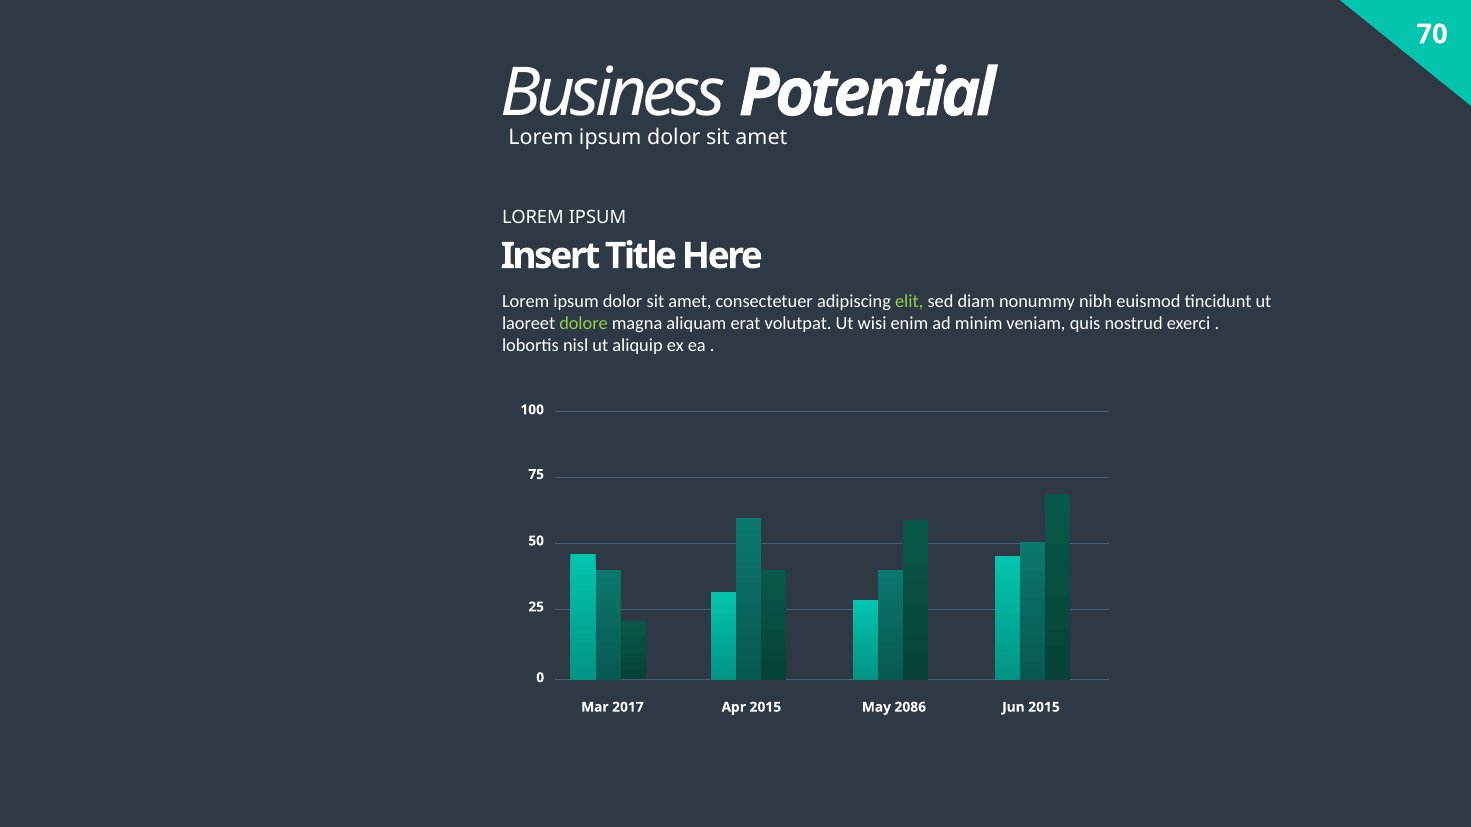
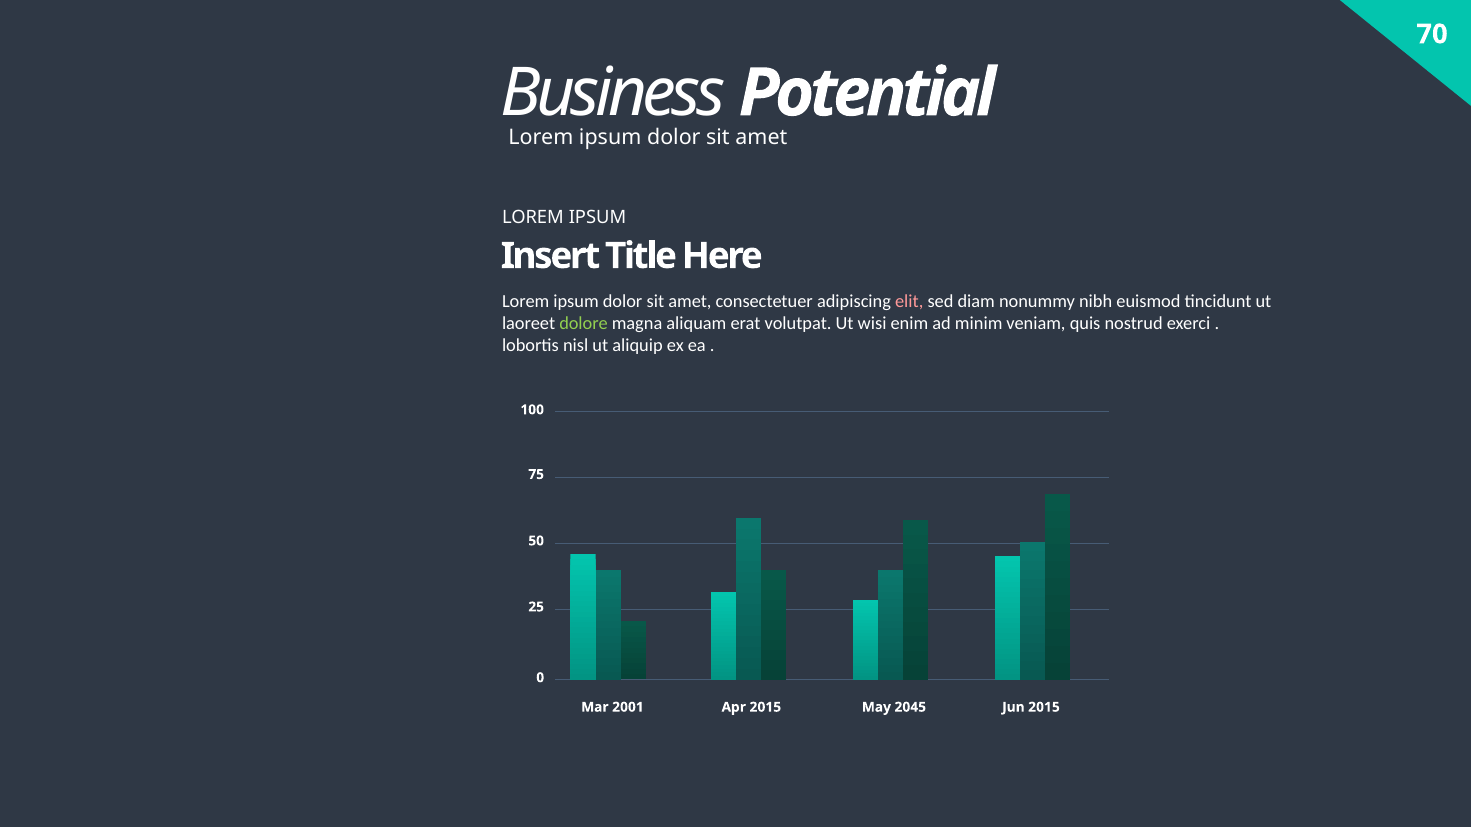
elit colour: light green -> pink
2017: 2017 -> 2001
2086: 2086 -> 2045
